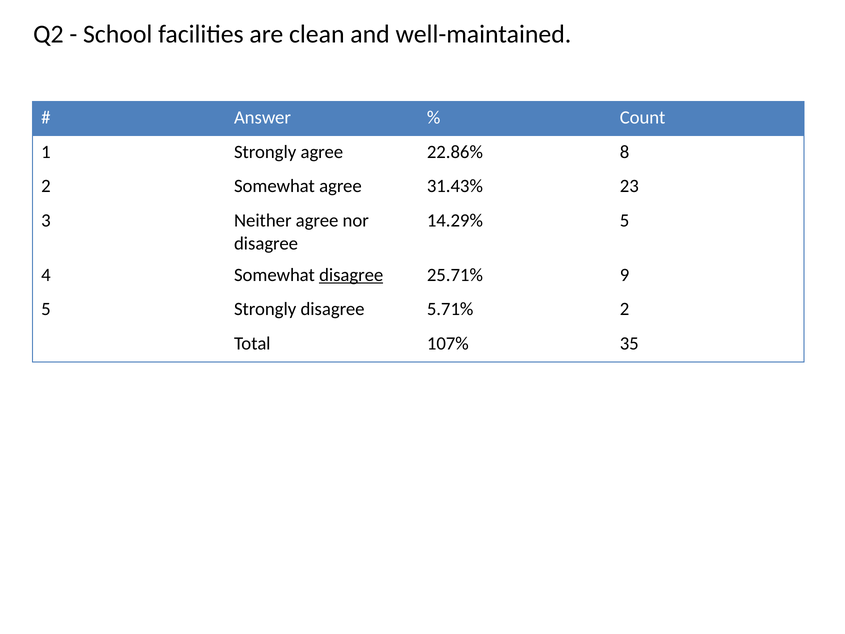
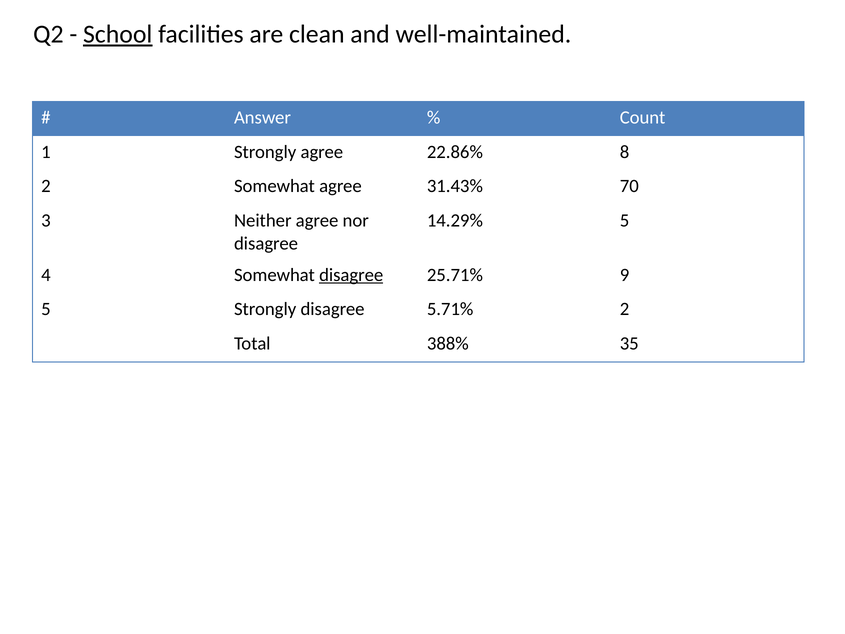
School underline: none -> present
23: 23 -> 70
107%: 107% -> 388%
